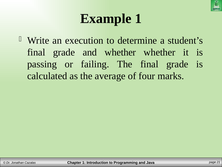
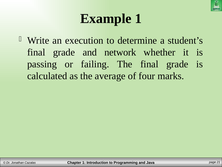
and whether: whether -> network
